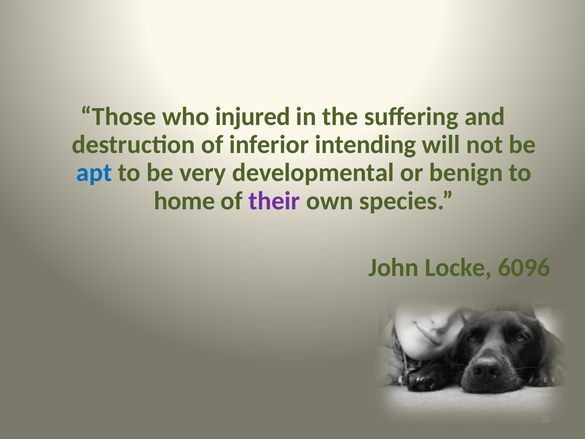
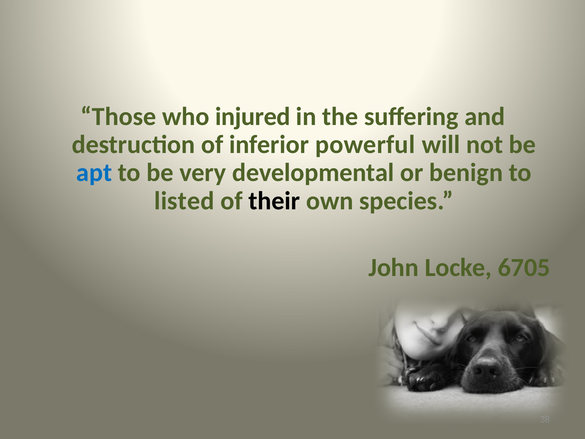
intending: intending -> powerful
home: home -> listed
their colour: purple -> black
6096: 6096 -> 6705
